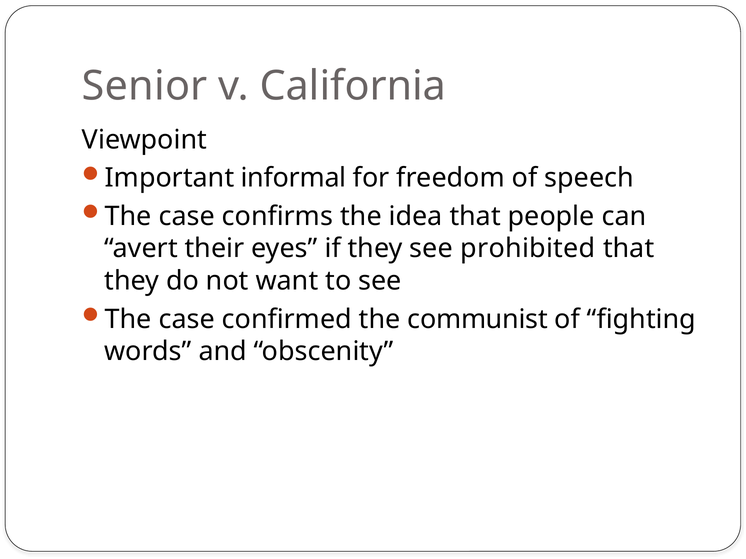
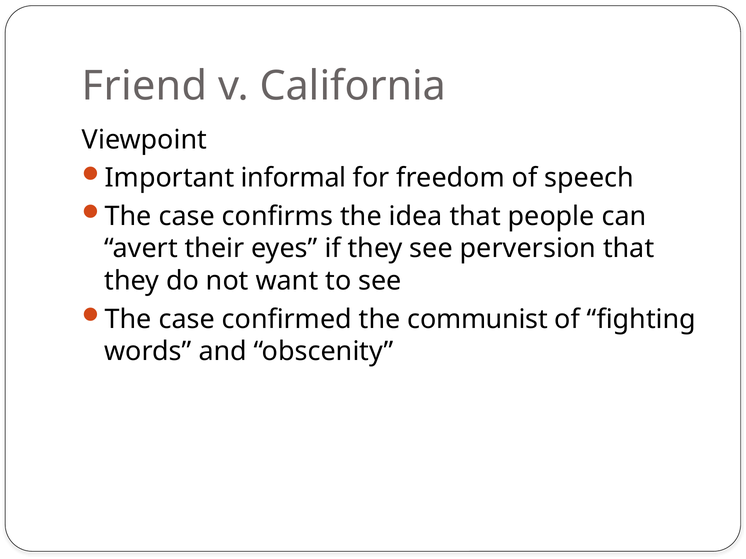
Senior: Senior -> Friend
prohibited: prohibited -> perversion
